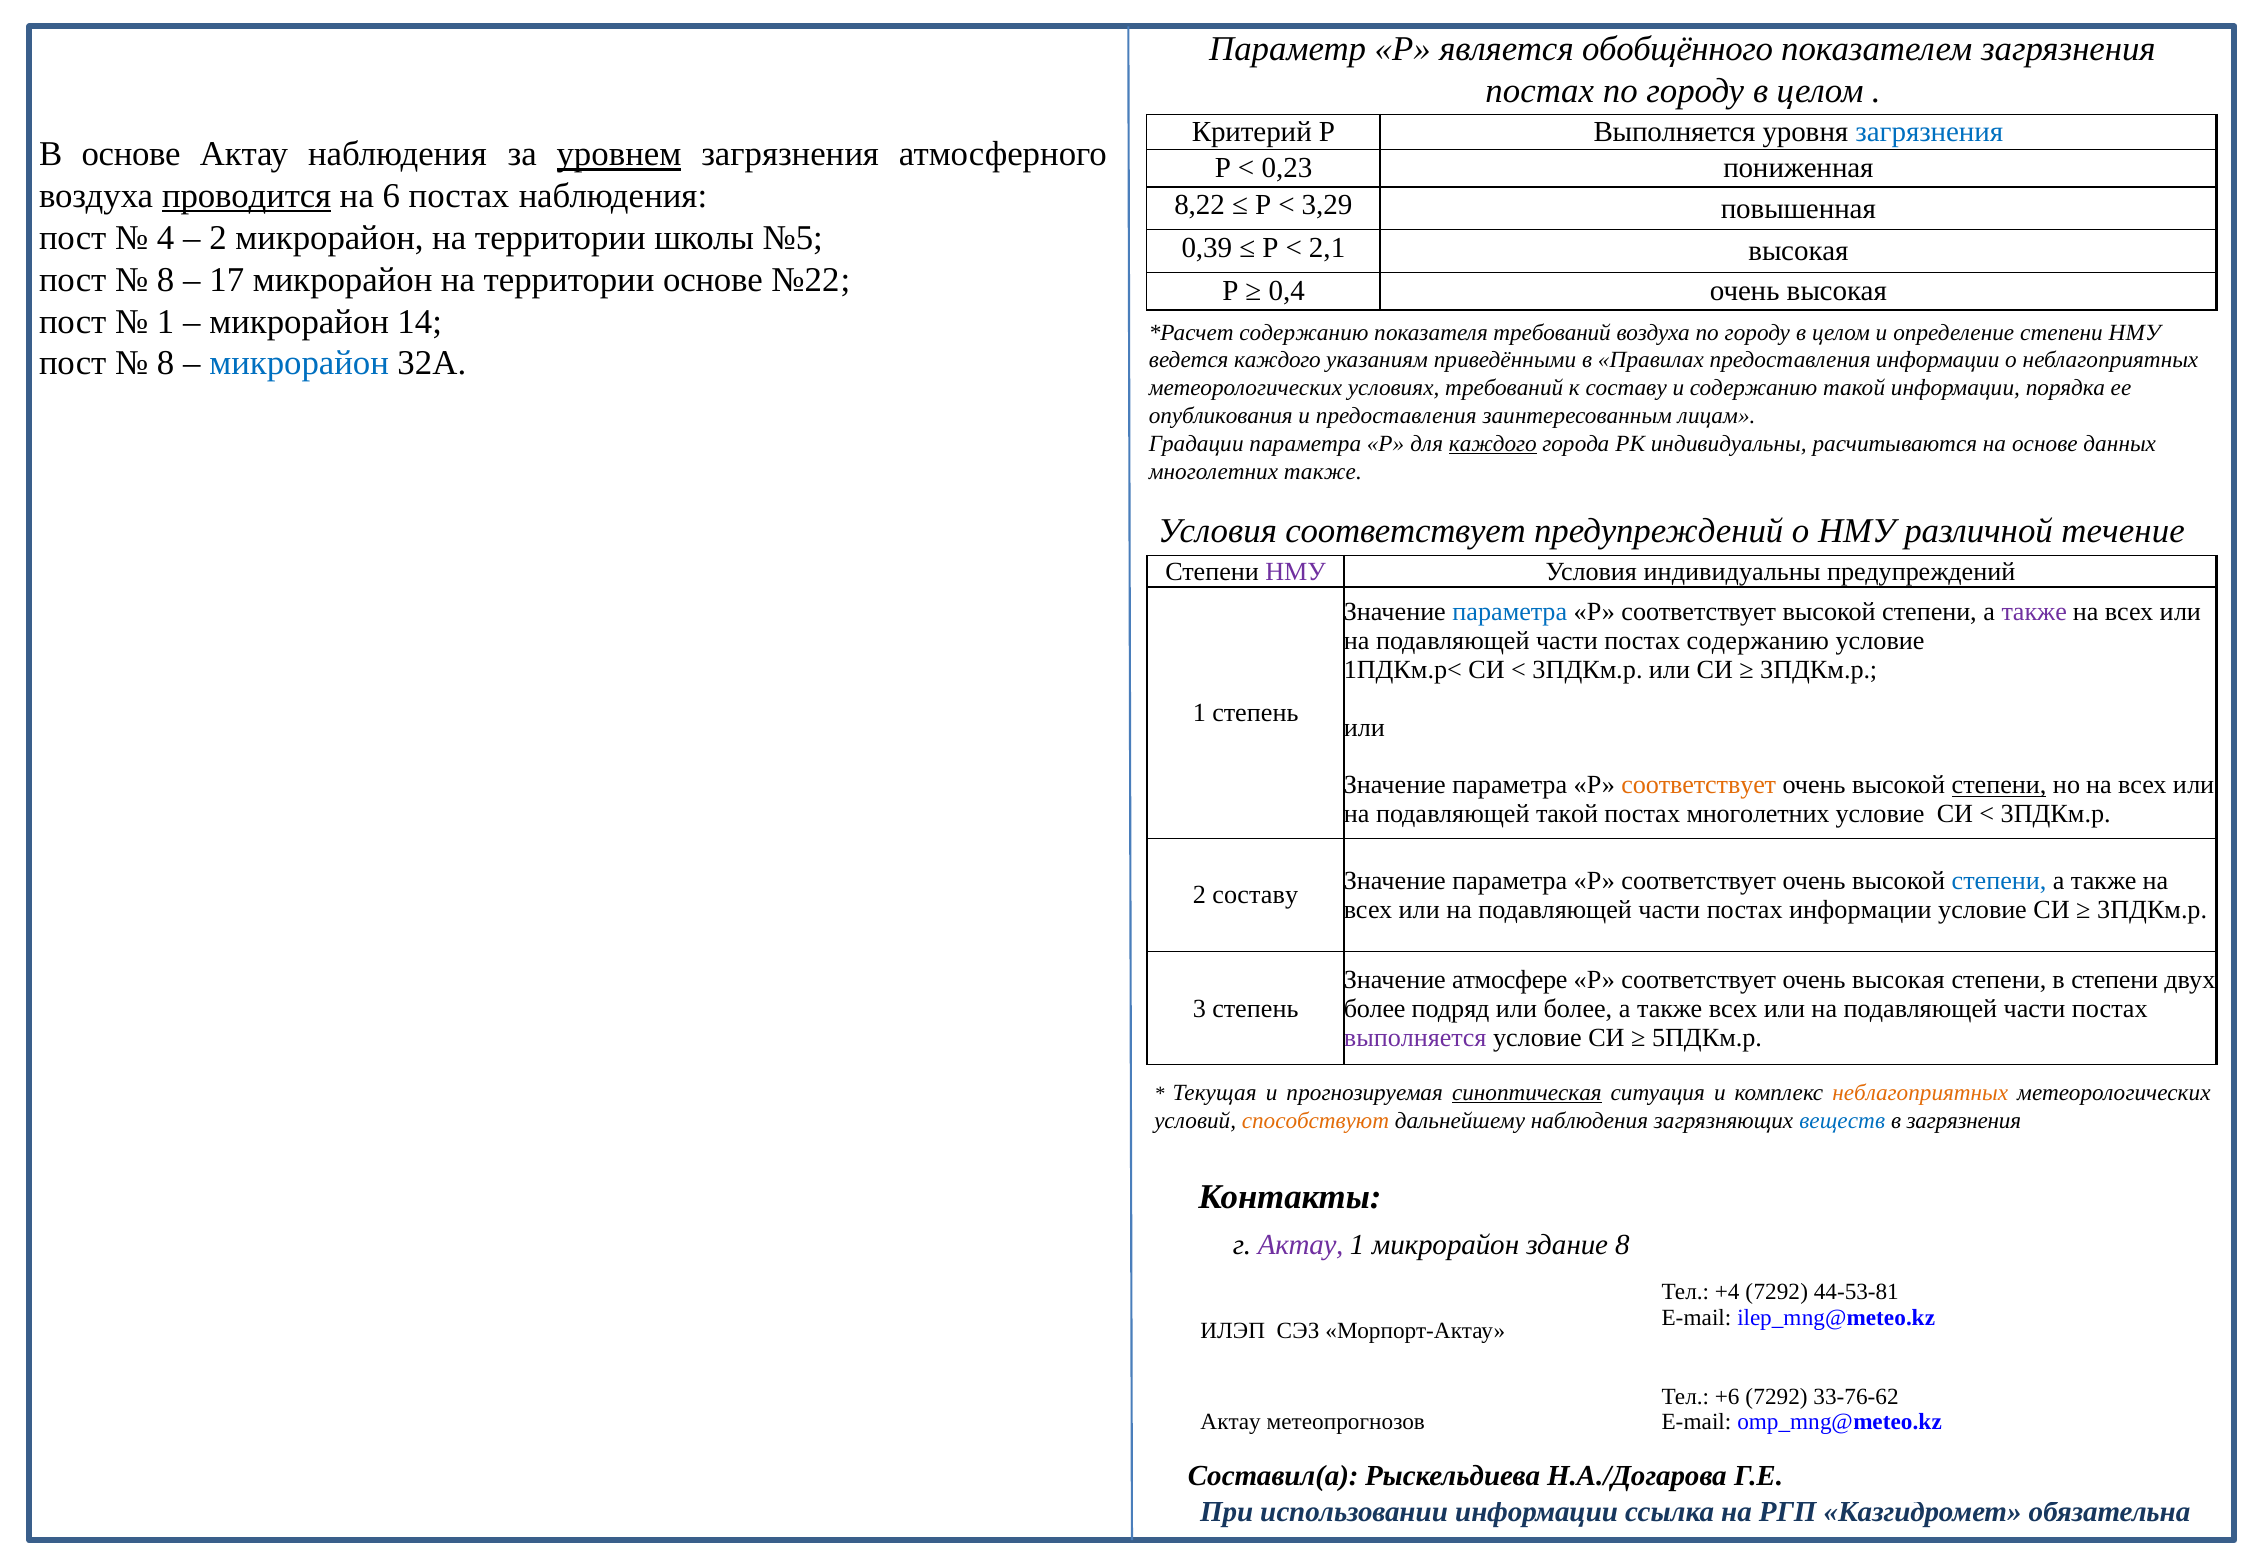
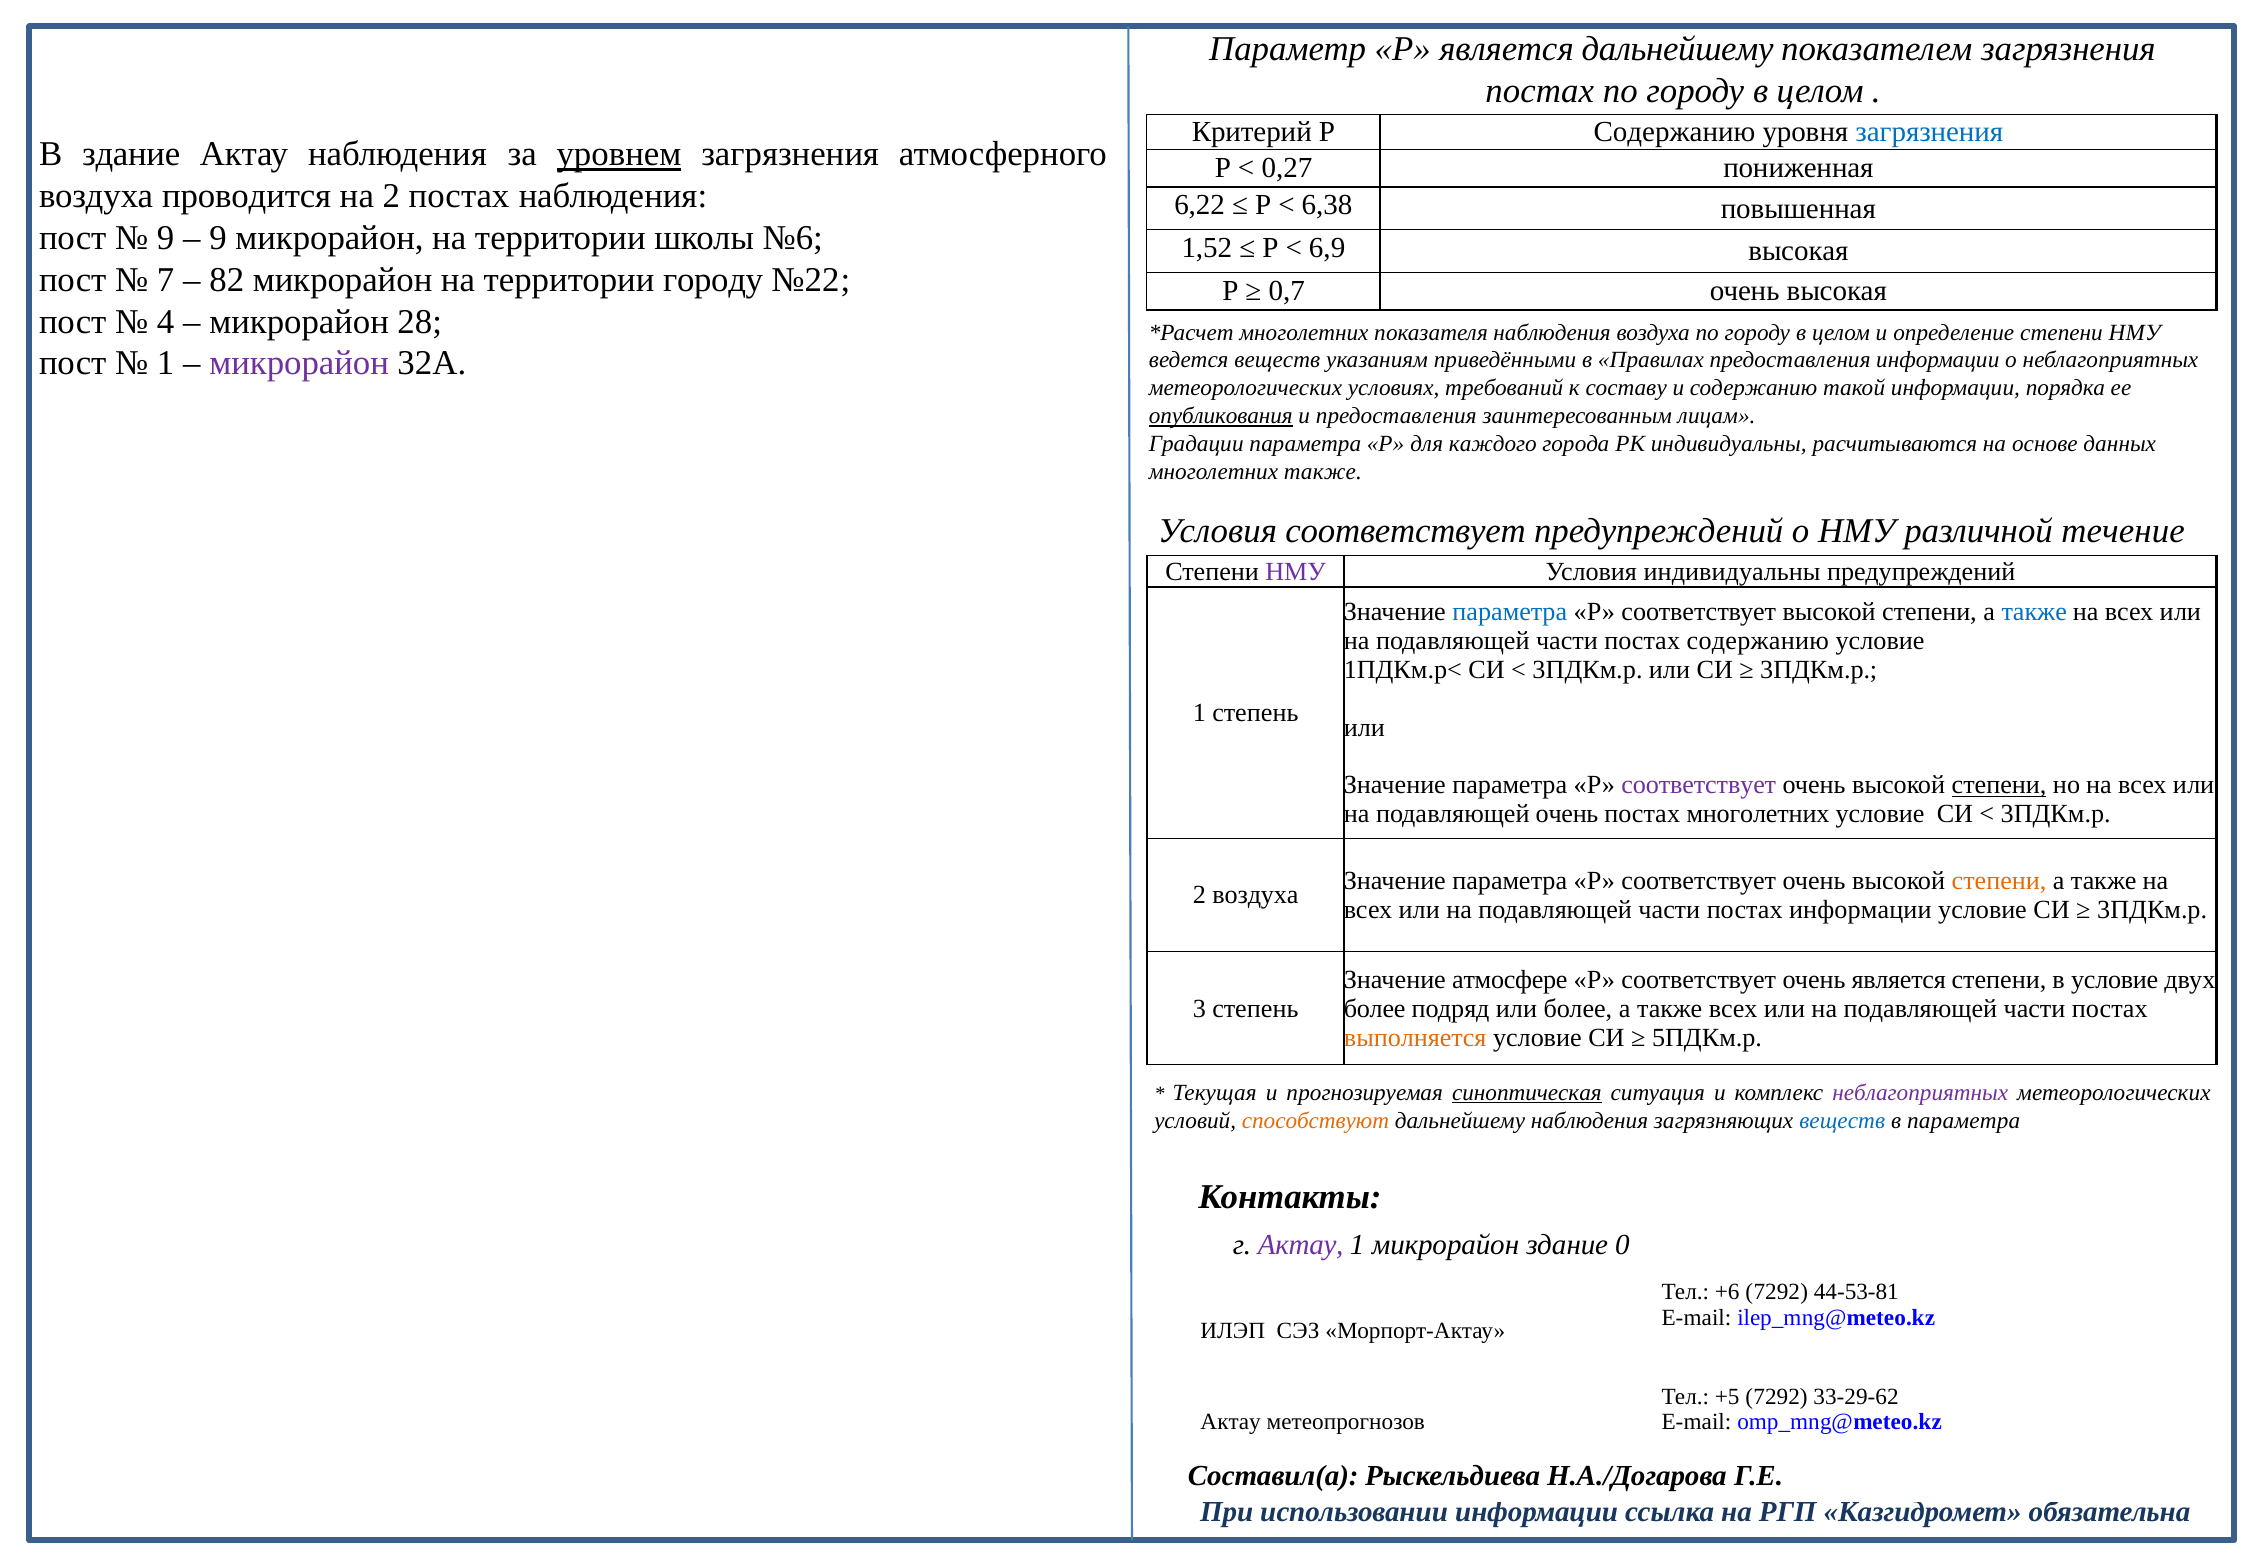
является обобщённого: обобщённого -> дальнейшему
Р Выполняется: Выполняется -> Содержанию
В основе: основе -> здание
0,23: 0,23 -> 0,27
проводится underline: present -> none
на 6: 6 -> 2
8,22: 8,22 -> 6,22
3,29: 3,29 -> 6,38
4 at (166, 238): 4 -> 9
2 at (218, 238): 2 -> 9
№5: №5 -> №6
0,39: 0,39 -> 1,52
2,1: 2,1 -> 6,9
8 at (166, 280): 8 -> 7
17: 17 -> 82
территории основе: основе -> городу
0,4: 0,4 -> 0,7
1 at (166, 322): 1 -> 4
14: 14 -> 28
содержанию at (1304, 333): содержанию -> многолетних
показателя требований: требований -> наблюдения
8 at (166, 364): 8 -> 1
микрорайон at (299, 364) colour: blue -> purple
ведется каждого: каждого -> веществ
опубликования underline: none -> present
каждого at (1493, 444) underline: present -> none
также at (2034, 612) colour: purple -> blue
соответствует at (1699, 785) colour: orange -> purple
подавляющей такой: такой -> очень
степени at (1999, 881) colour: blue -> orange
2 составу: составу -> воздуха
соответствует очень высокая: высокая -> является
в степени: степени -> условие
выполняется at (1415, 1038) colour: purple -> orange
неблагоприятных at (1920, 1093) colour: orange -> purple
в загрязнения: загрязнения -> параметра
здание 8: 8 -> 0
+4: +4 -> +6
+6: +6 -> +5
33-76-62: 33-76-62 -> 33-29-62
